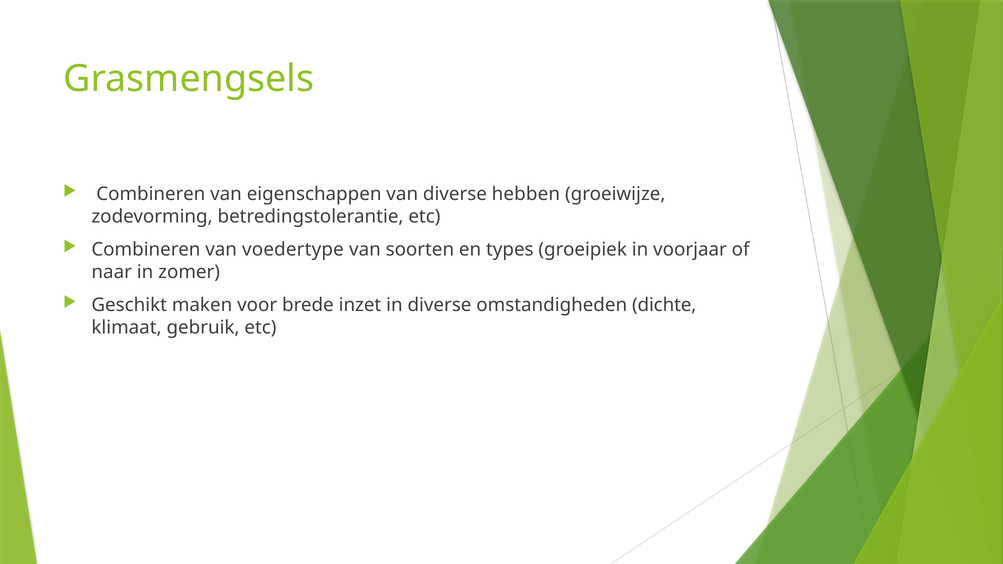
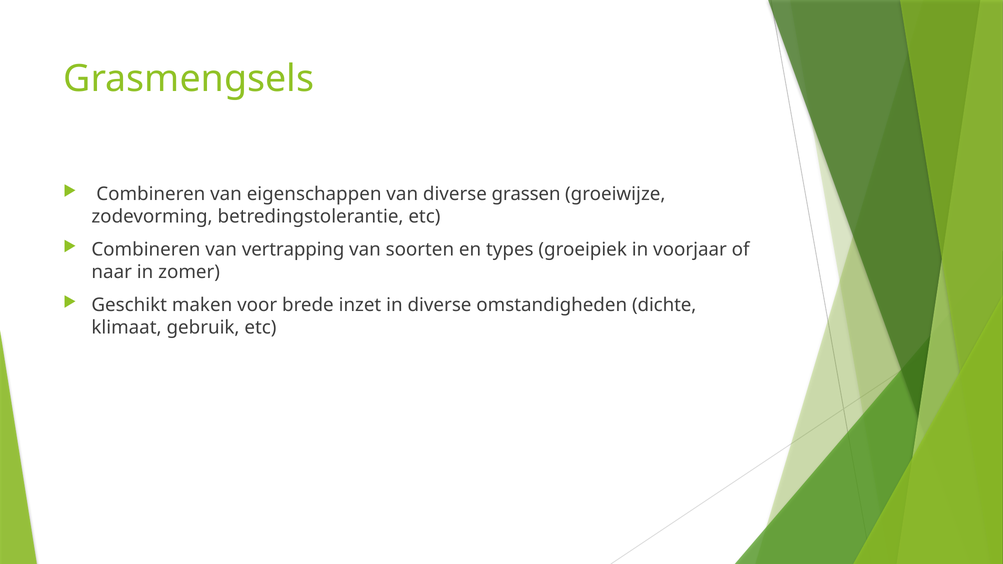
hebben: hebben -> grassen
voedertype: voedertype -> vertrapping
